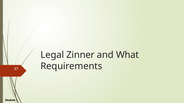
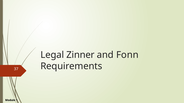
What: What -> Fonn
